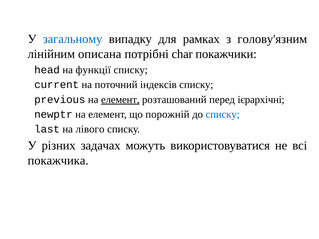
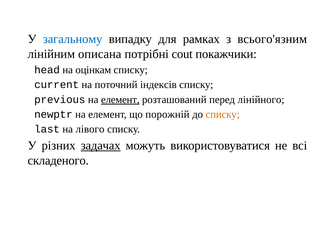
голову'язним: голову'язним -> всього'язним
char: char -> cout
функції: функції -> оцінкам
ієрархічні: ієрархічні -> лінійного
списку at (223, 114) colour: blue -> orange
задачах underline: none -> present
покажчика: покажчика -> складеного
